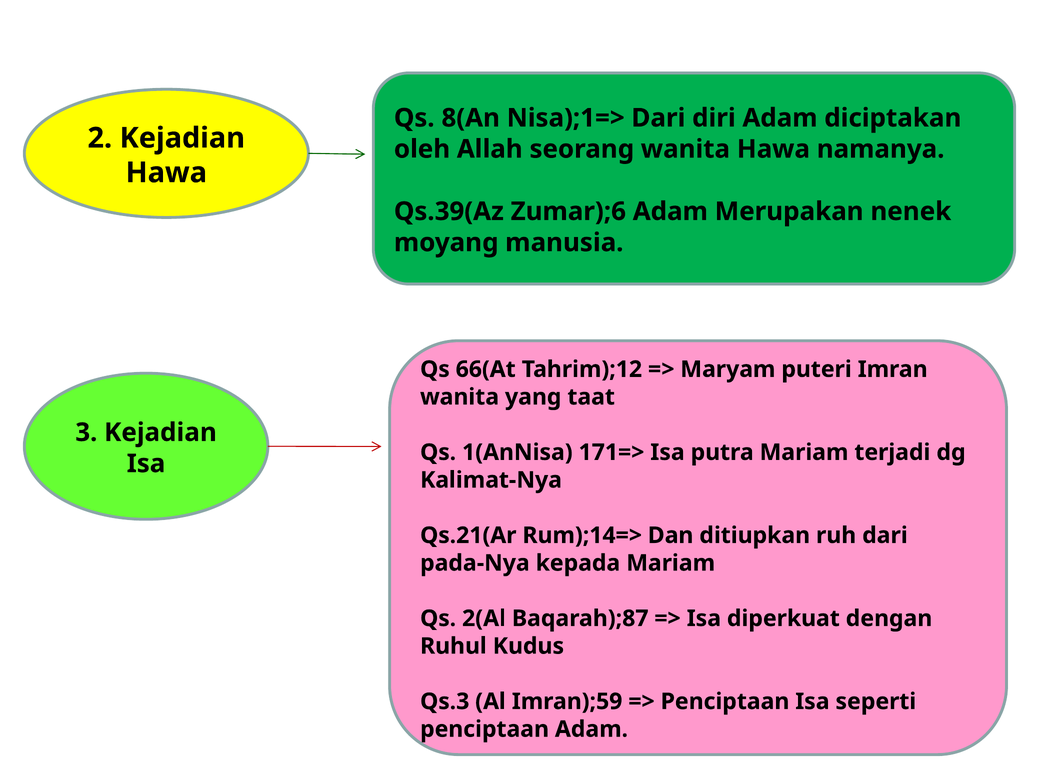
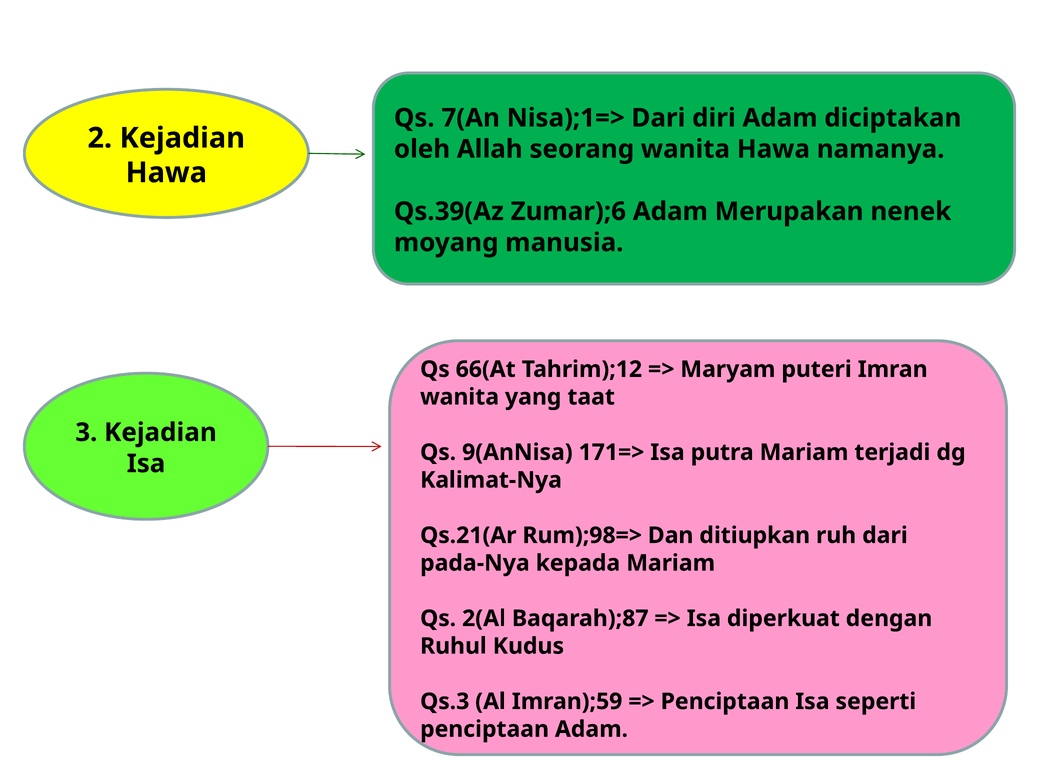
8(An: 8(An -> 7(An
1(AnNisa: 1(AnNisa -> 9(AnNisa
Rum);14=>: Rum);14=> -> Rum);98=>
